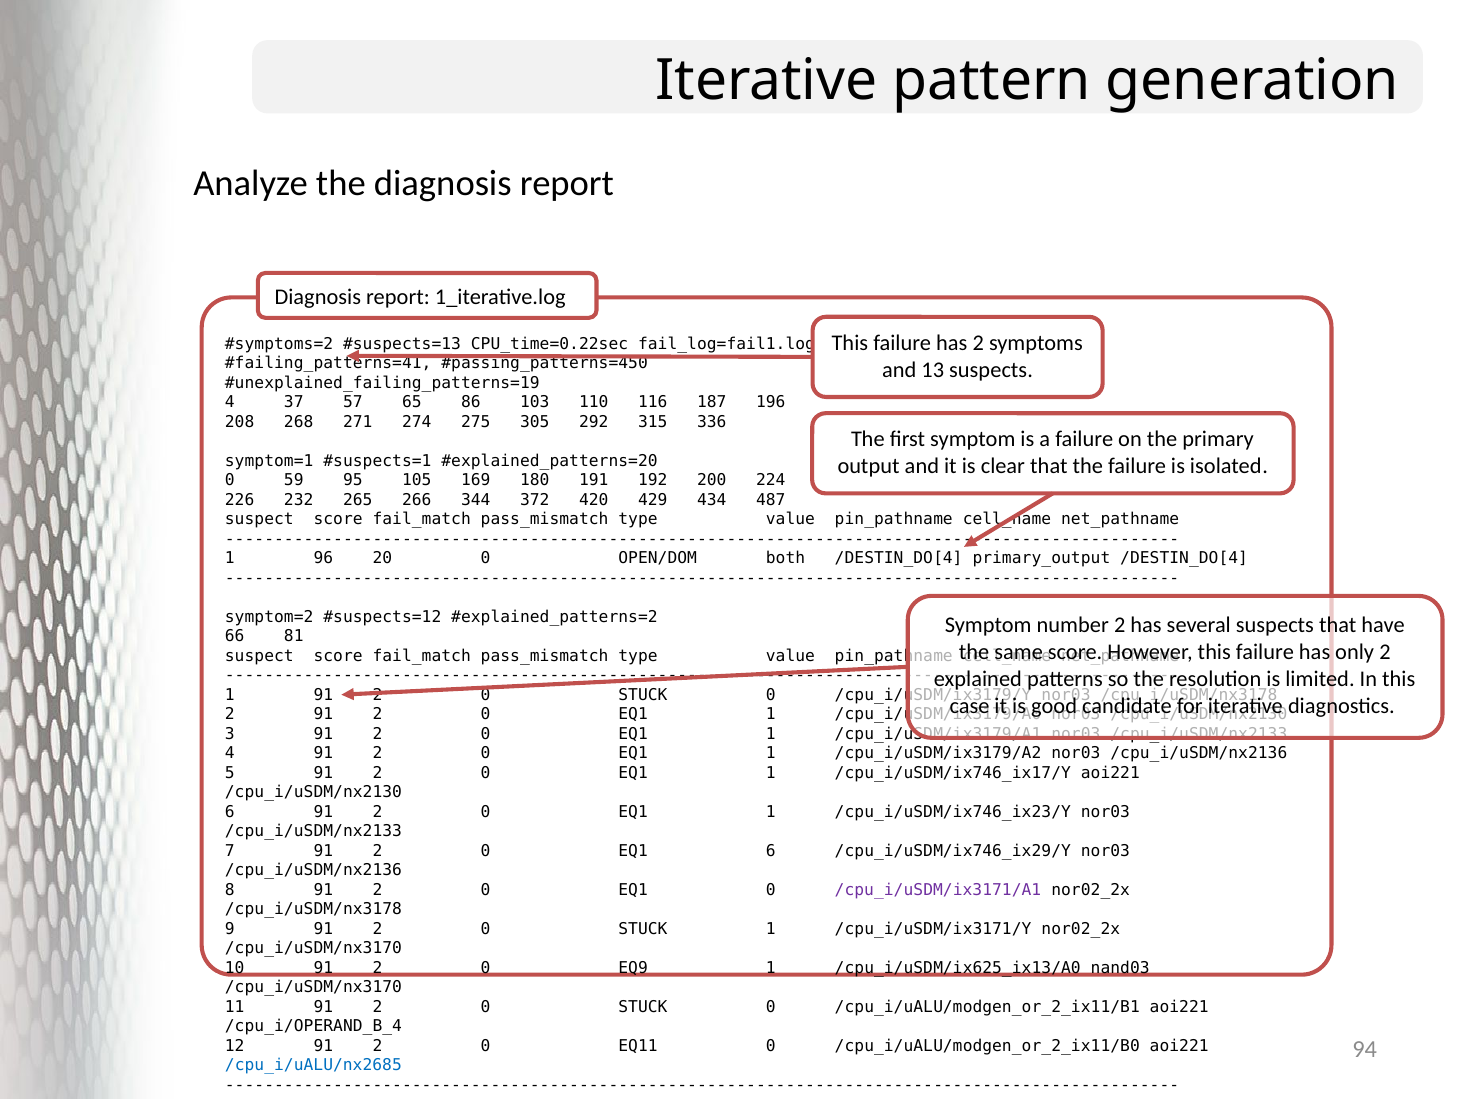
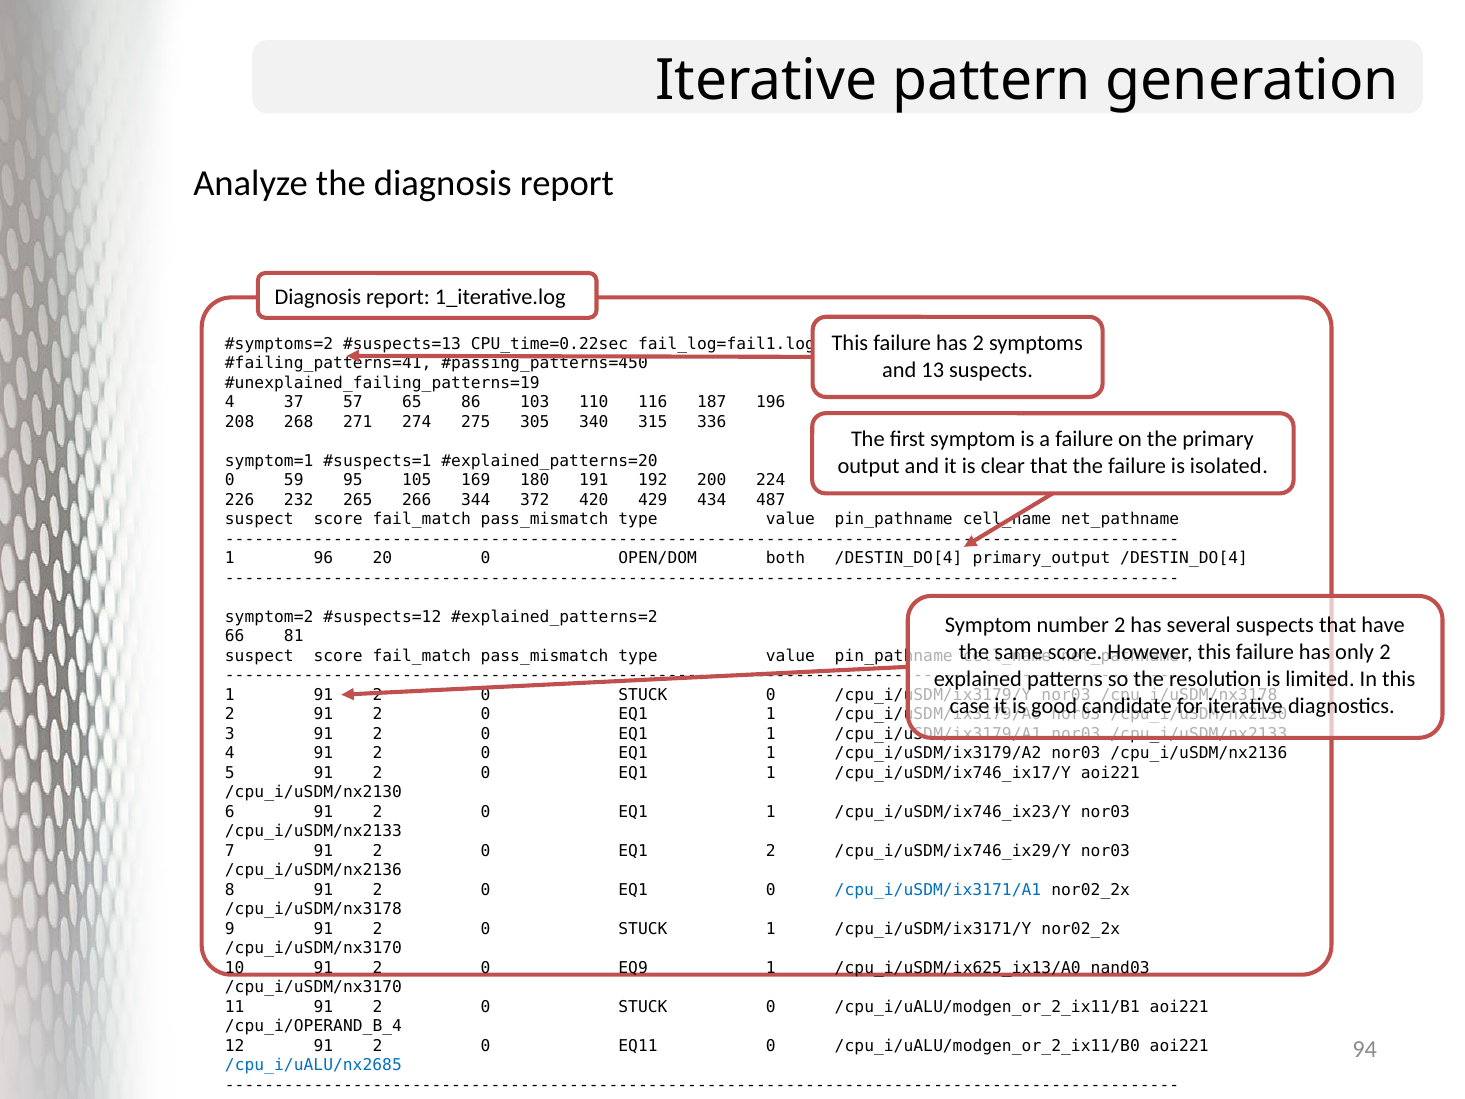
292: 292 -> 340
EQ1 6: 6 -> 2
/cpu_i/uSDM/ix3171/A1 colour: purple -> blue
